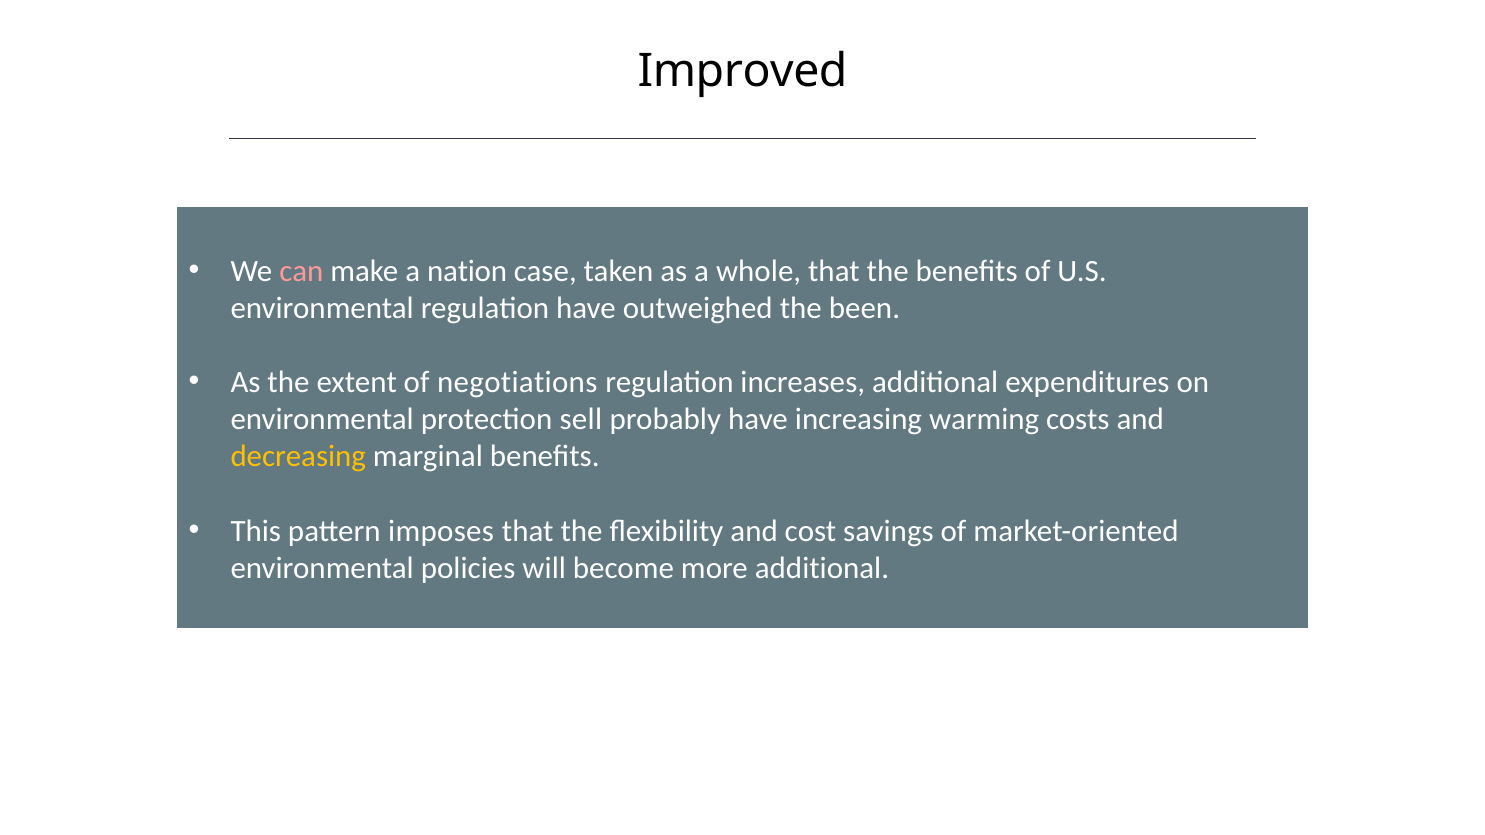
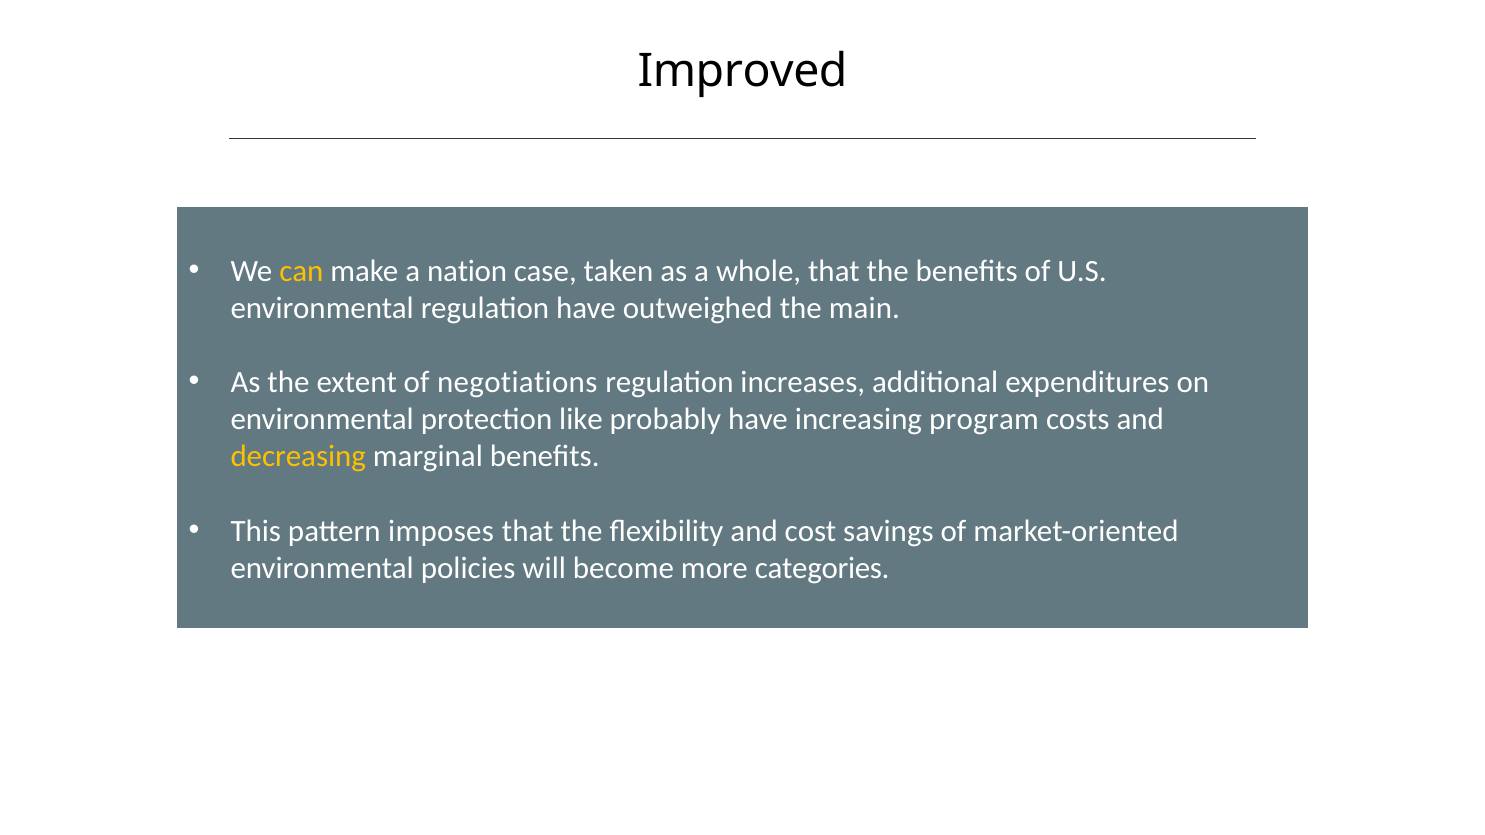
can colour: pink -> yellow
been: been -> main
sell: sell -> like
warming: warming -> program
more additional: additional -> categories
